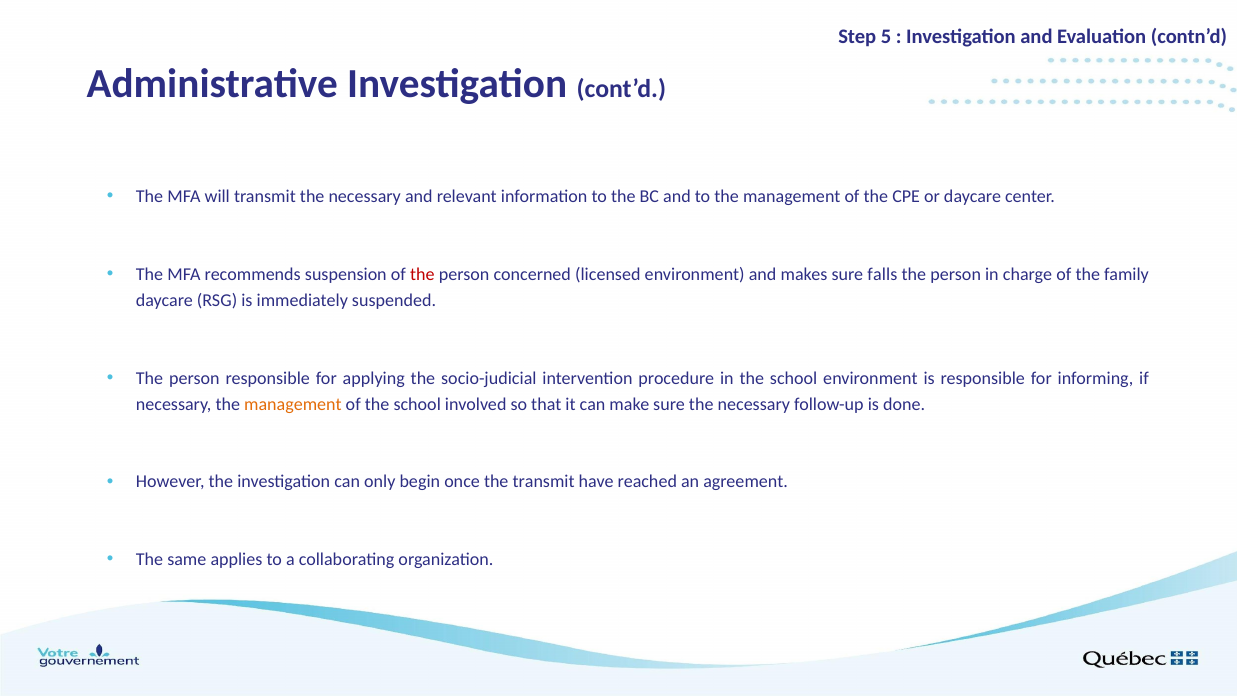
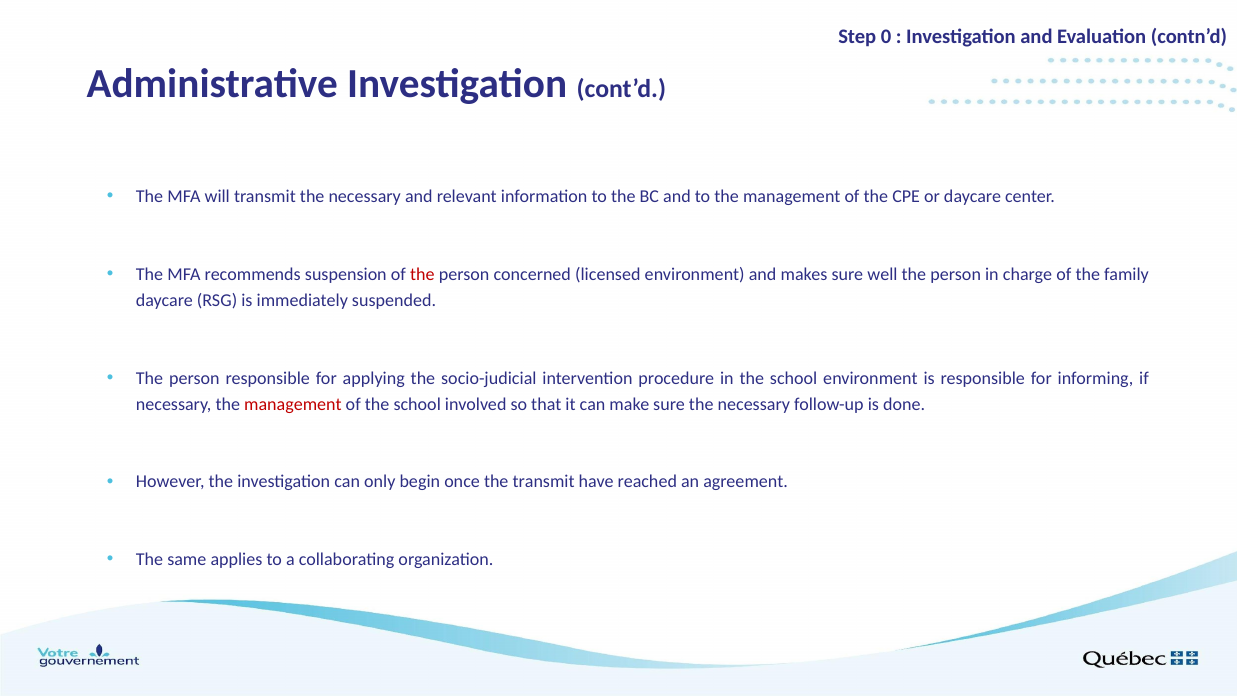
5: 5 -> 0
falls: falls -> well
management at (293, 404) colour: orange -> red
